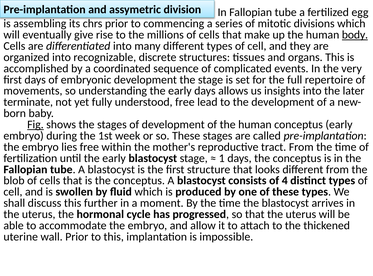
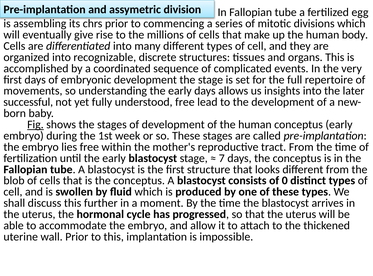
body underline: present -> none
terminate: terminate -> successful
1: 1 -> 7
4: 4 -> 0
